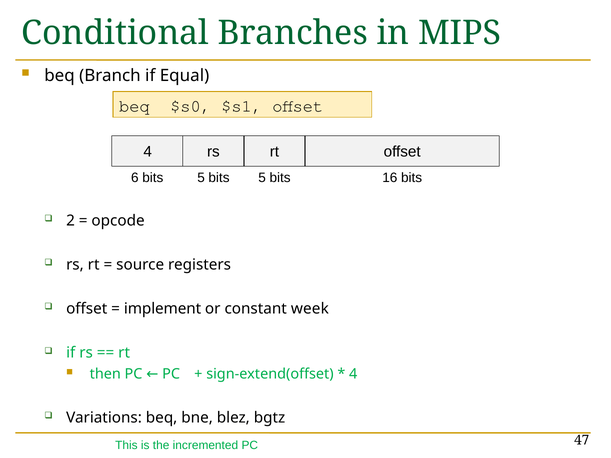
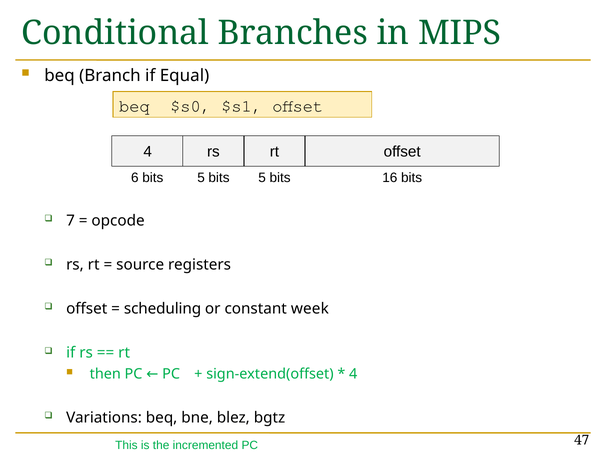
2: 2 -> 7
implement: implement -> scheduling
